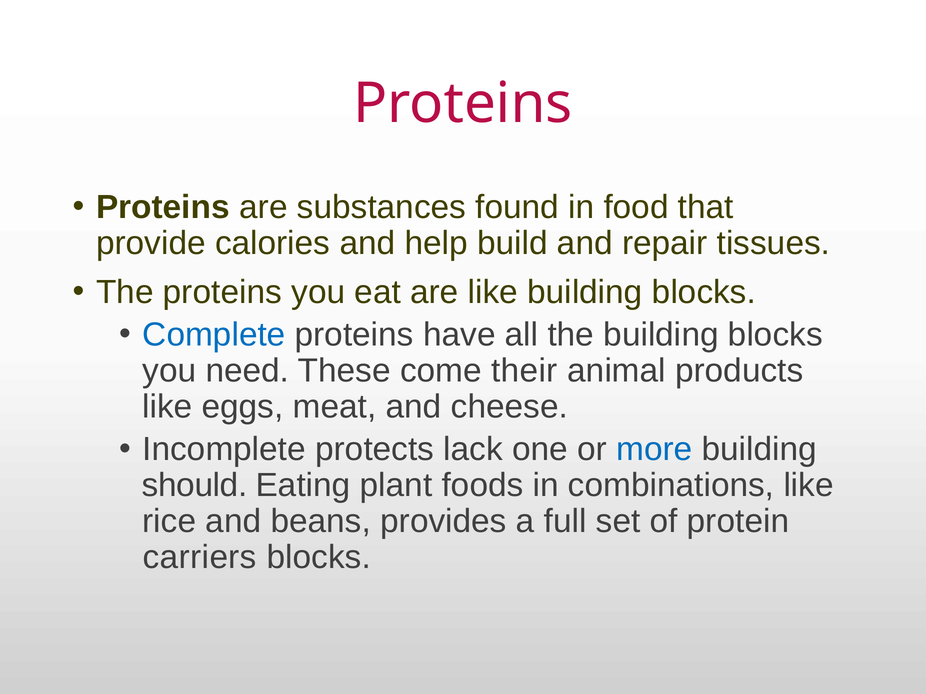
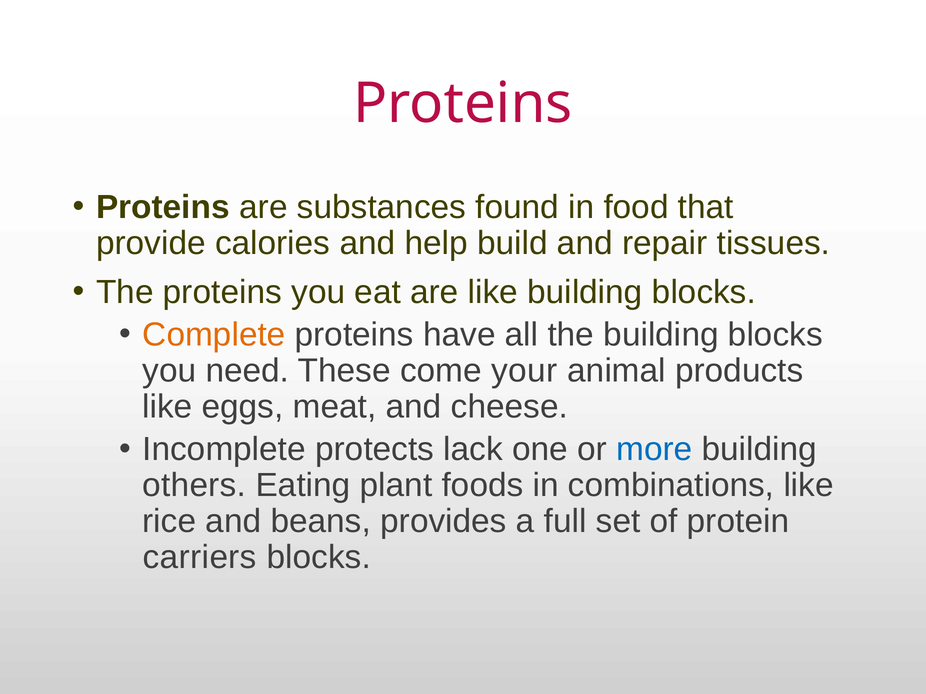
Complete colour: blue -> orange
their: their -> your
should: should -> others
